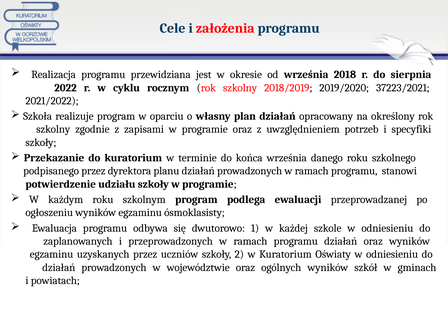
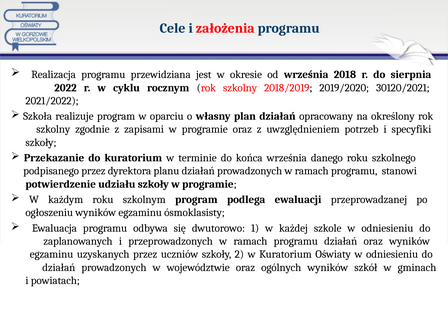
37223/2021: 37223/2021 -> 30120/2021
